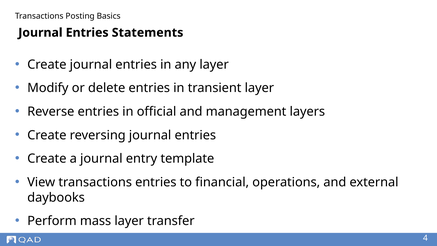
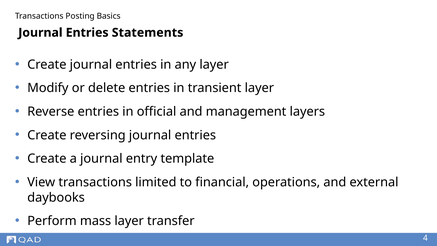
transactions entries: entries -> limited
